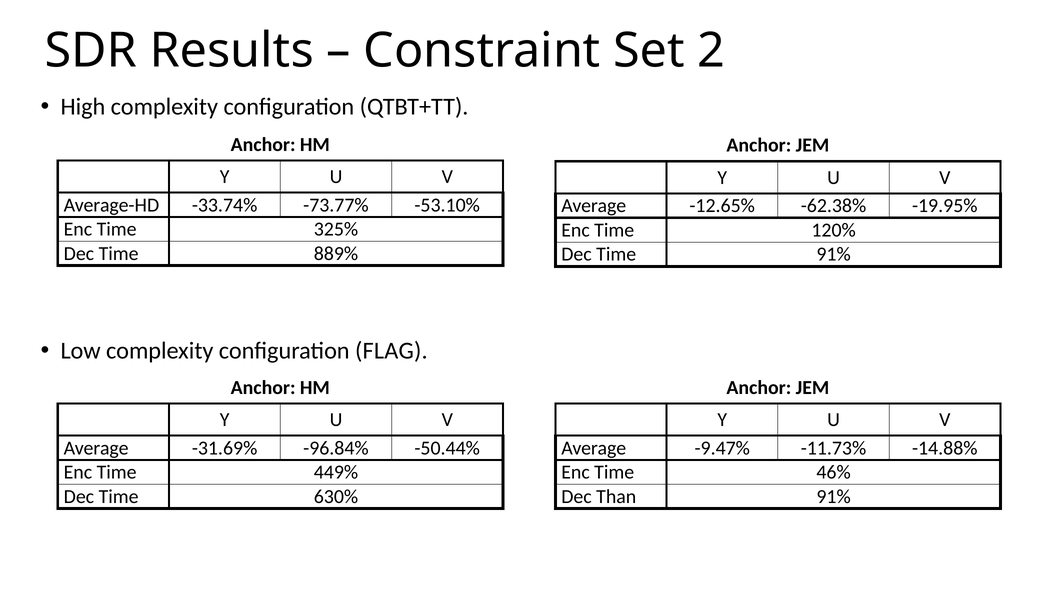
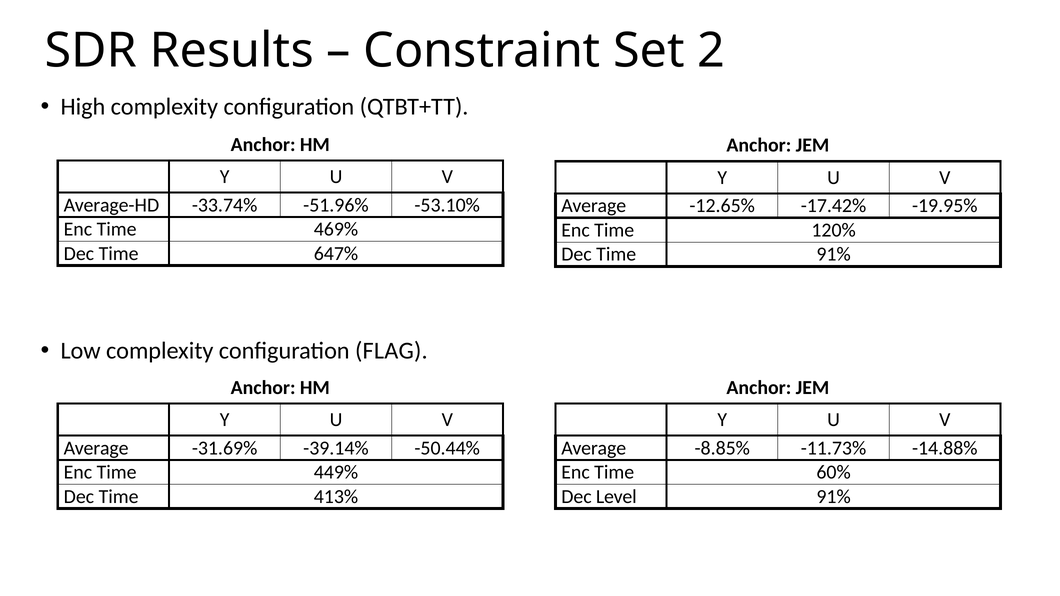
-73.77%: -73.77% -> -51.96%
-62.38%: -62.38% -> -17.42%
325%: 325% -> 469%
889%: 889% -> 647%
-96.84%: -96.84% -> -39.14%
-9.47%: -9.47% -> -8.85%
46%: 46% -> 60%
630%: 630% -> 413%
Than: Than -> Level
